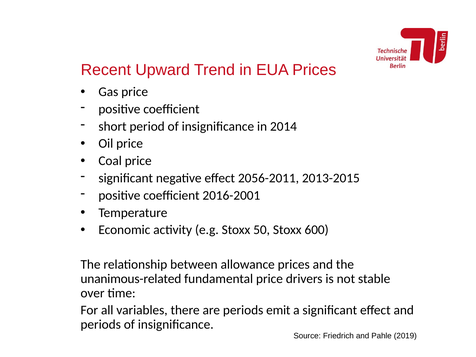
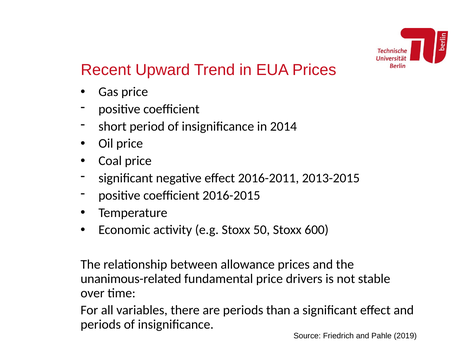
2056-2011: 2056-2011 -> 2016-2011
2016-2001: 2016-2001 -> 2016-2015
emit: emit -> than
